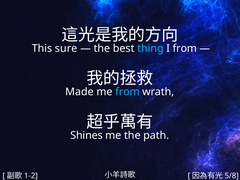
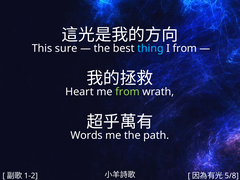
Made: Made -> Heart
from at (127, 92) colour: light blue -> light green
Shines: Shines -> Words
